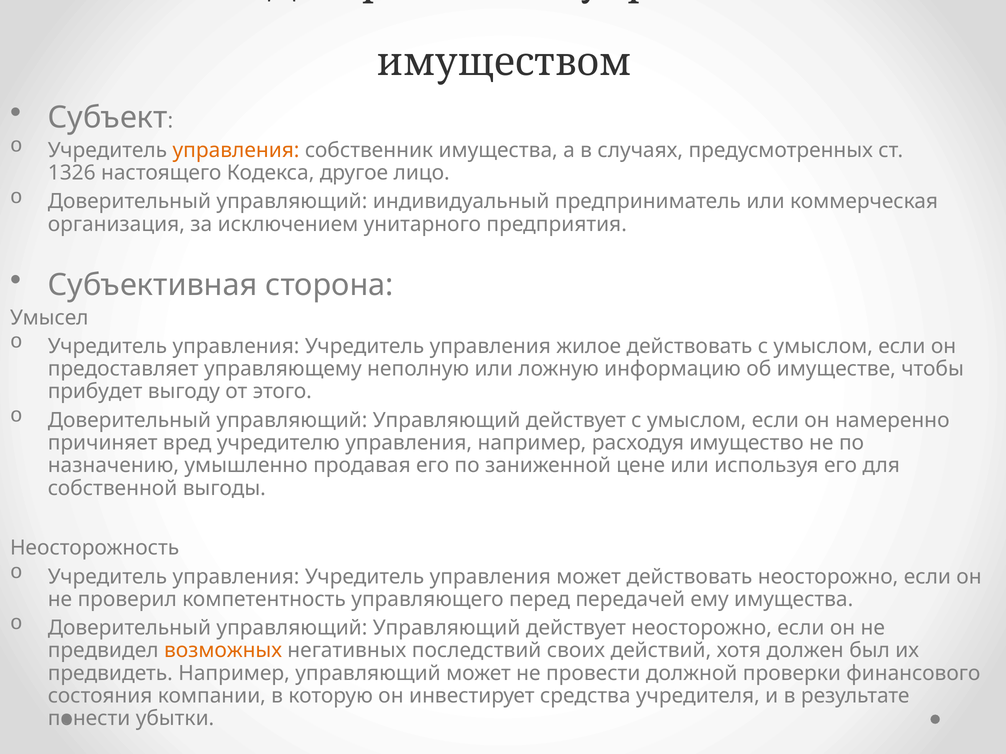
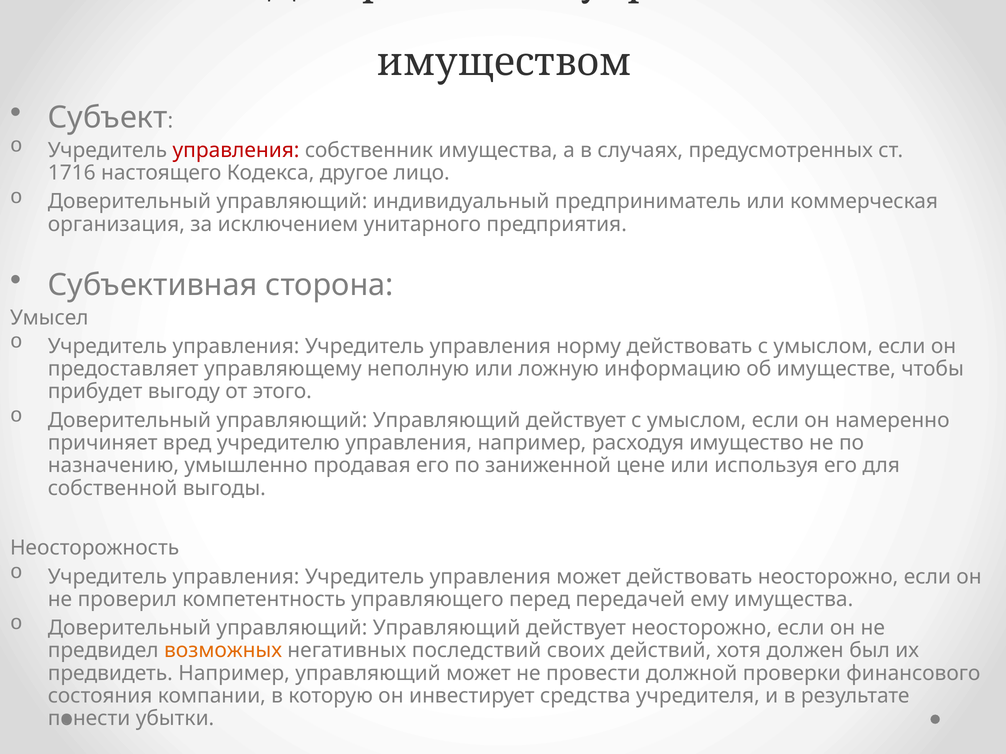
управления at (236, 150) colour: orange -> red
1326: 1326 -> 1716
жилое: жилое -> норму
